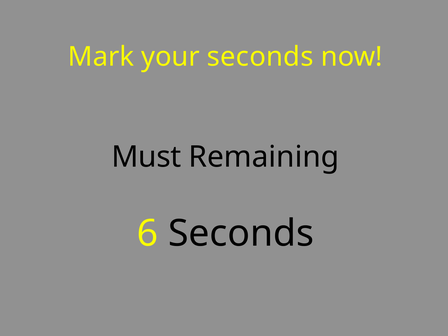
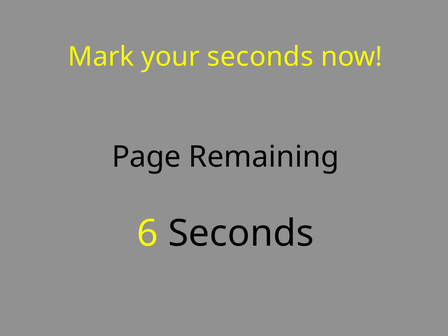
Must: Must -> Page
